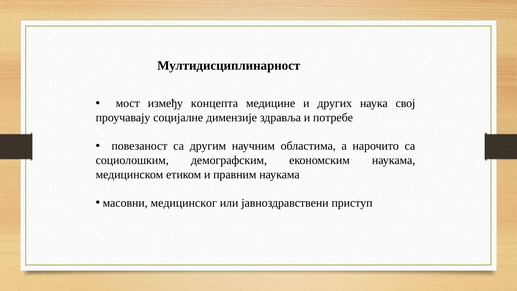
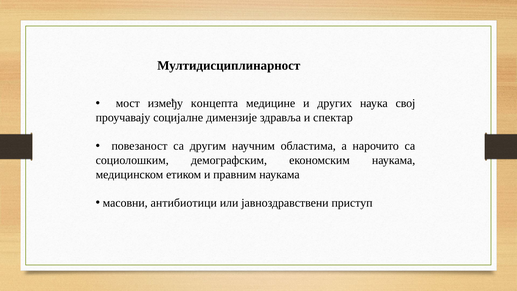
потребе: потребе -> спектар
медицинског: медицинског -> антибиотици
